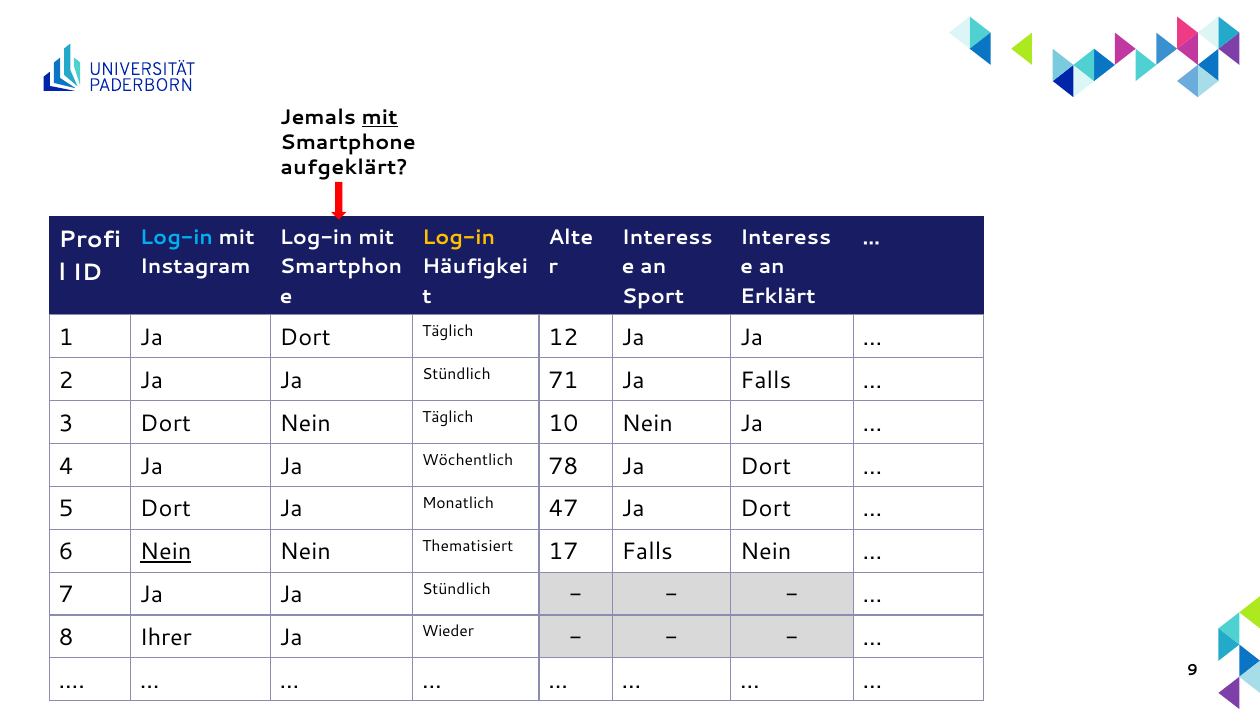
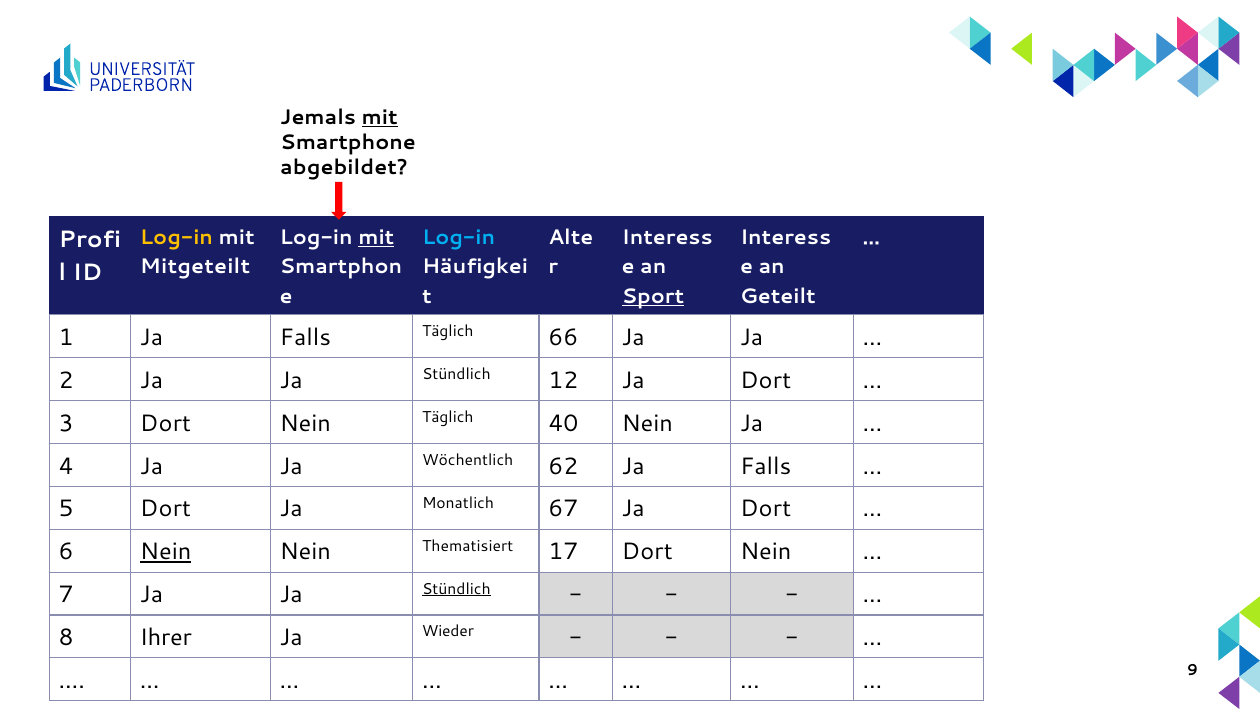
aufgeklärt: aufgeklärt -> abgebildet
Log-in at (176, 237) colour: light blue -> yellow
mit at (376, 237) underline: none -> present
Log-in at (459, 237) colour: yellow -> light blue
Instagram: Instagram -> Mitgeteilt
Sport underline: none -> present
Erklärt: Erklärt -> Geteilt
1 Ja Dort: Dort -> Falls
12: 12 -> 66
71: 71 -> 12
Falls at (766, 380): Falls -> Dort
10: 10 -> 40
78: 78 -> 62
Dort at (766, 466): Dort -> Falls
47: 47 -> 67
17 Falls: Falls -> Dort
Stündlich at (456, 589) underline: none -> present
